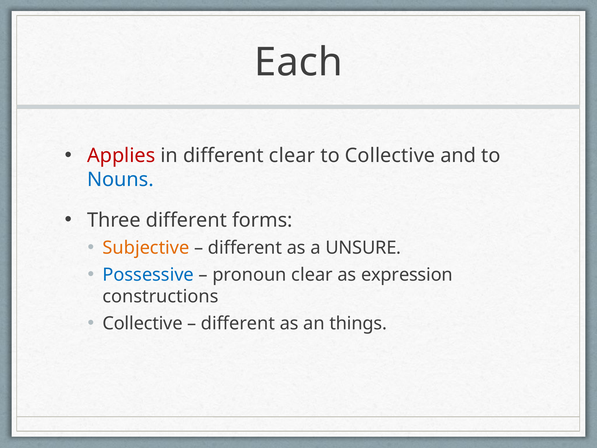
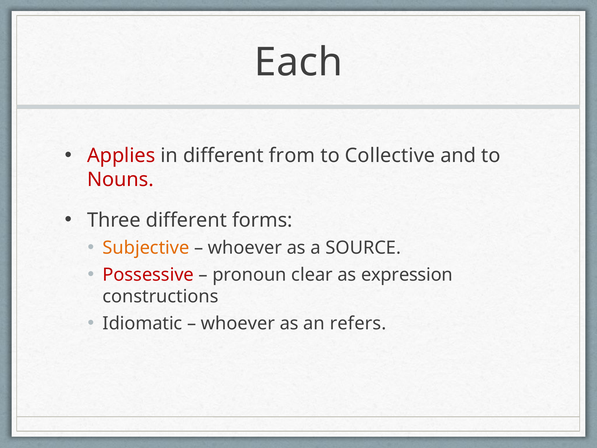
different clear: clear -> from
Nouns colour: blue -> red
different at (245, 248): different -> whoever
UNSURE: UNSURE -> SOURCE
Possessive colour: blue -> red
Collective at (143, 323): Collective -> Idiomatic
different at (238, 323): different -> whoever
things: things -> refers
